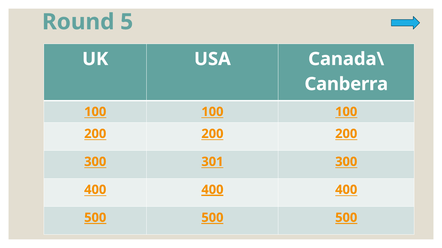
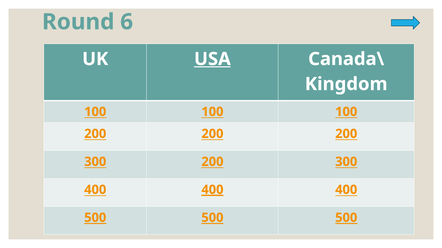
5: 5 -> 6
USA underline: none -> present
Canberra: Canberra -> Kingdom
300 301: 301 -> 200
